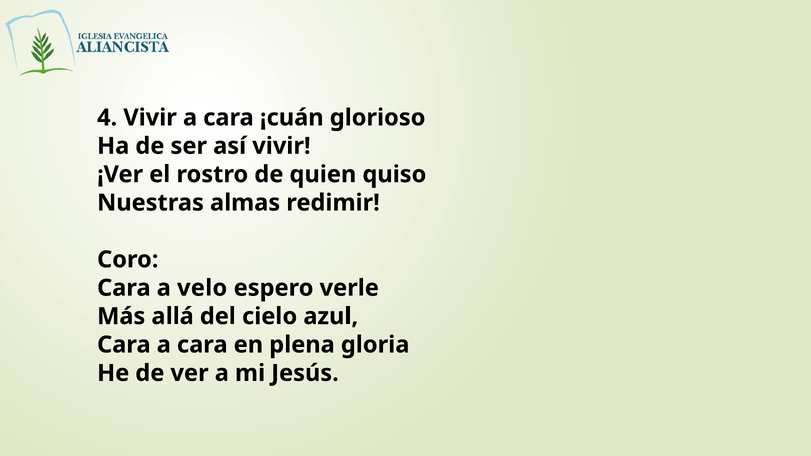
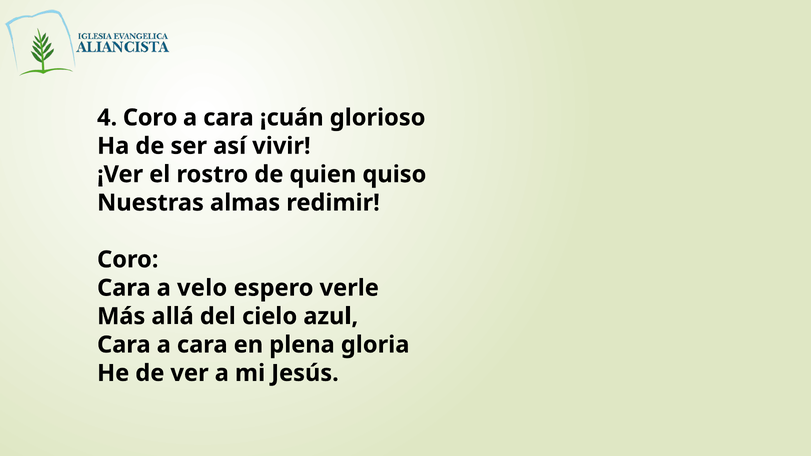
4 Vivir: Vivir -> Coro
